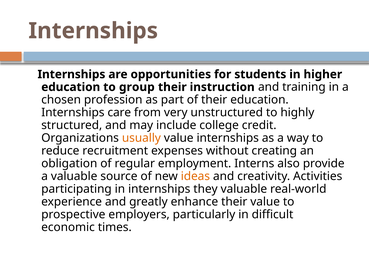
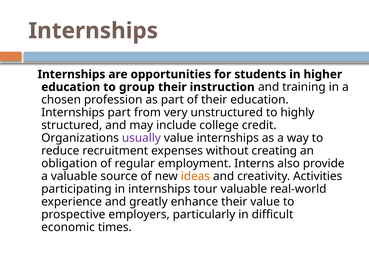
Internships care: care -> part
usually colour: orange -> purple
they: they -> tour
